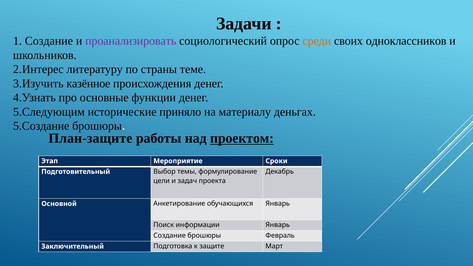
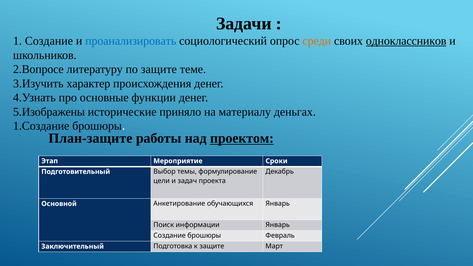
проанализировать colour: purple -> blue
одноклассников underline: none -> present
2.Интерес: 2.Интерес -> 2.Вопросе
по страны: страны -> защите
казённое: казённое -> характер
5.Следующим: 5.Следующим -> 5.Изображены
5.Создание: 5.Создание -> 1.Создание
